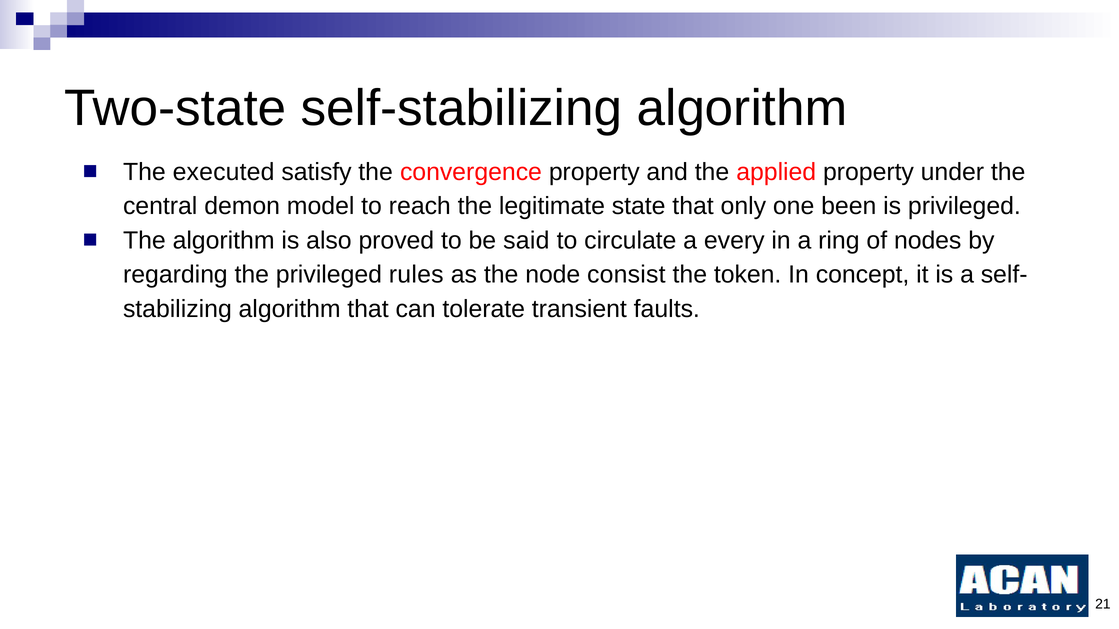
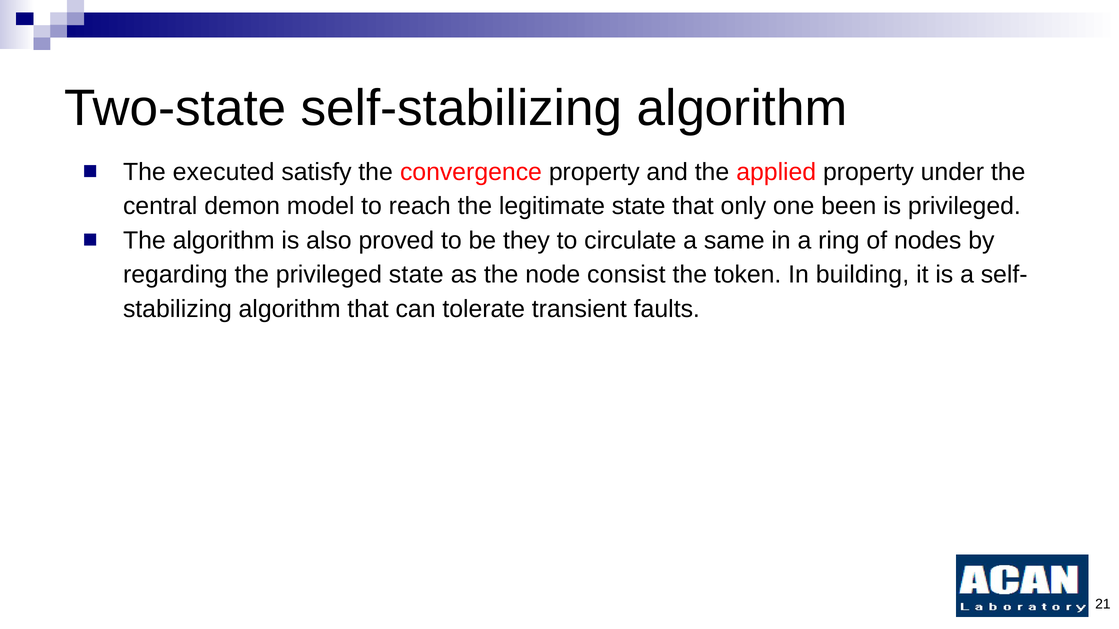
said: said -> they
every: every -> same
privileged rules: rules -> state
concept: concept -> building
